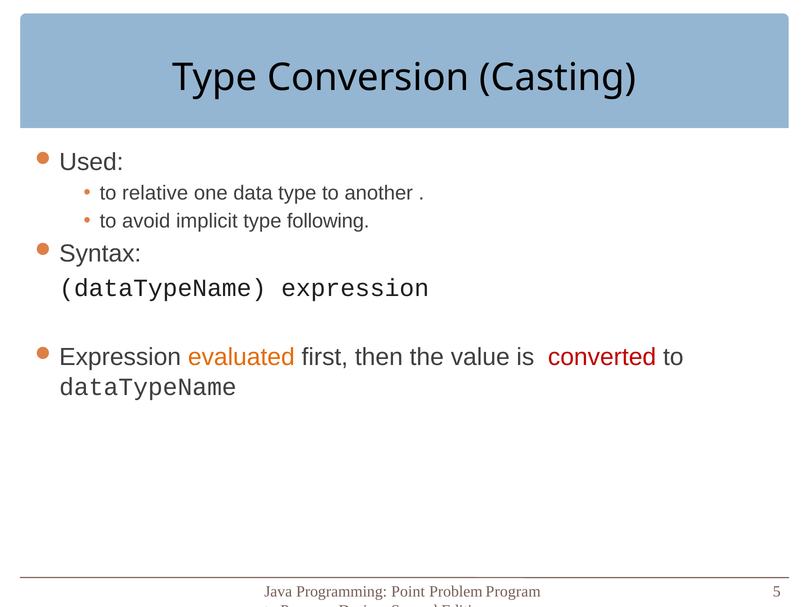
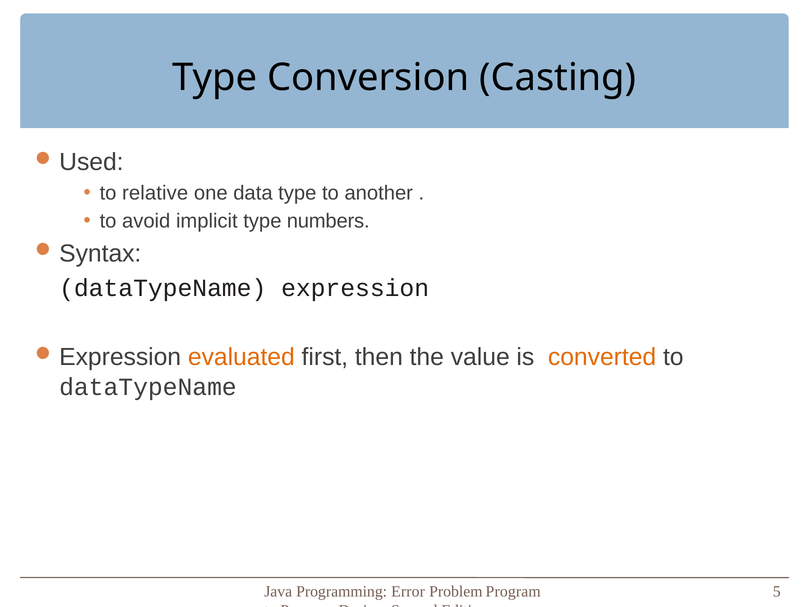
following: following -> numbers
converted colour: red -> orange
Point: Point -> Error
